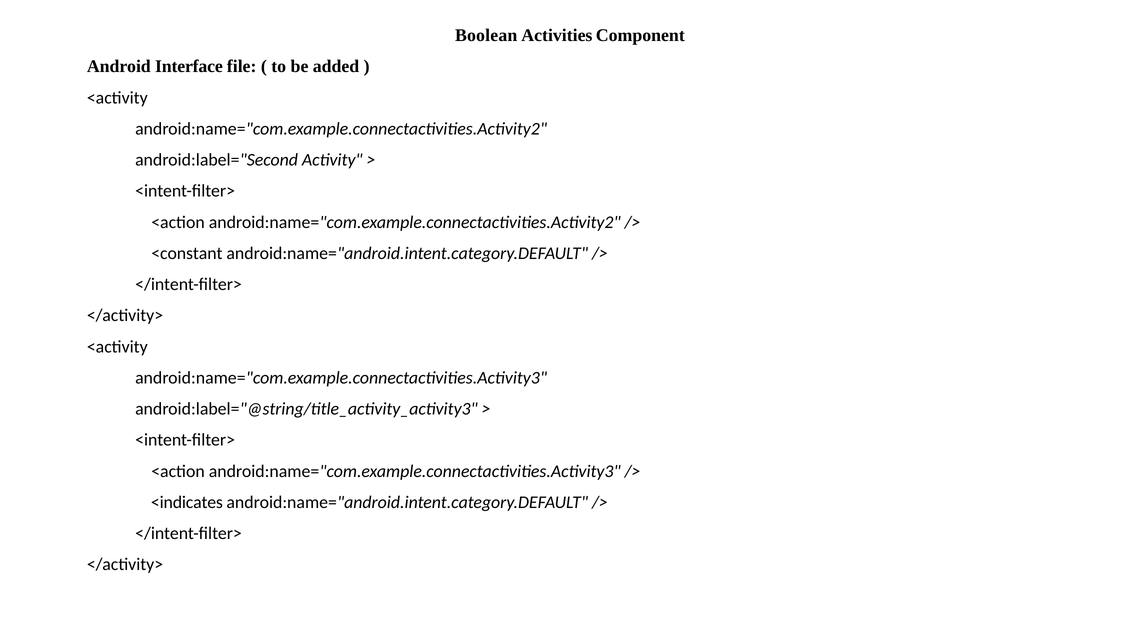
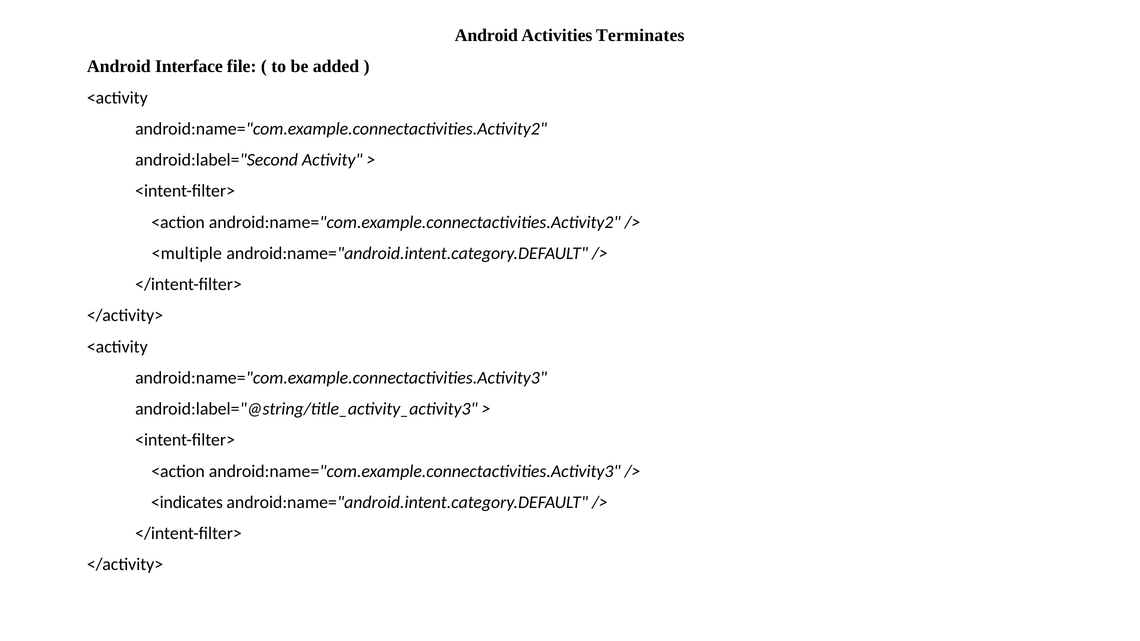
Boolean at (486, 35): Boolean -> Android
Component: Component -> Terminates
<constant: <constant -> <multiple
